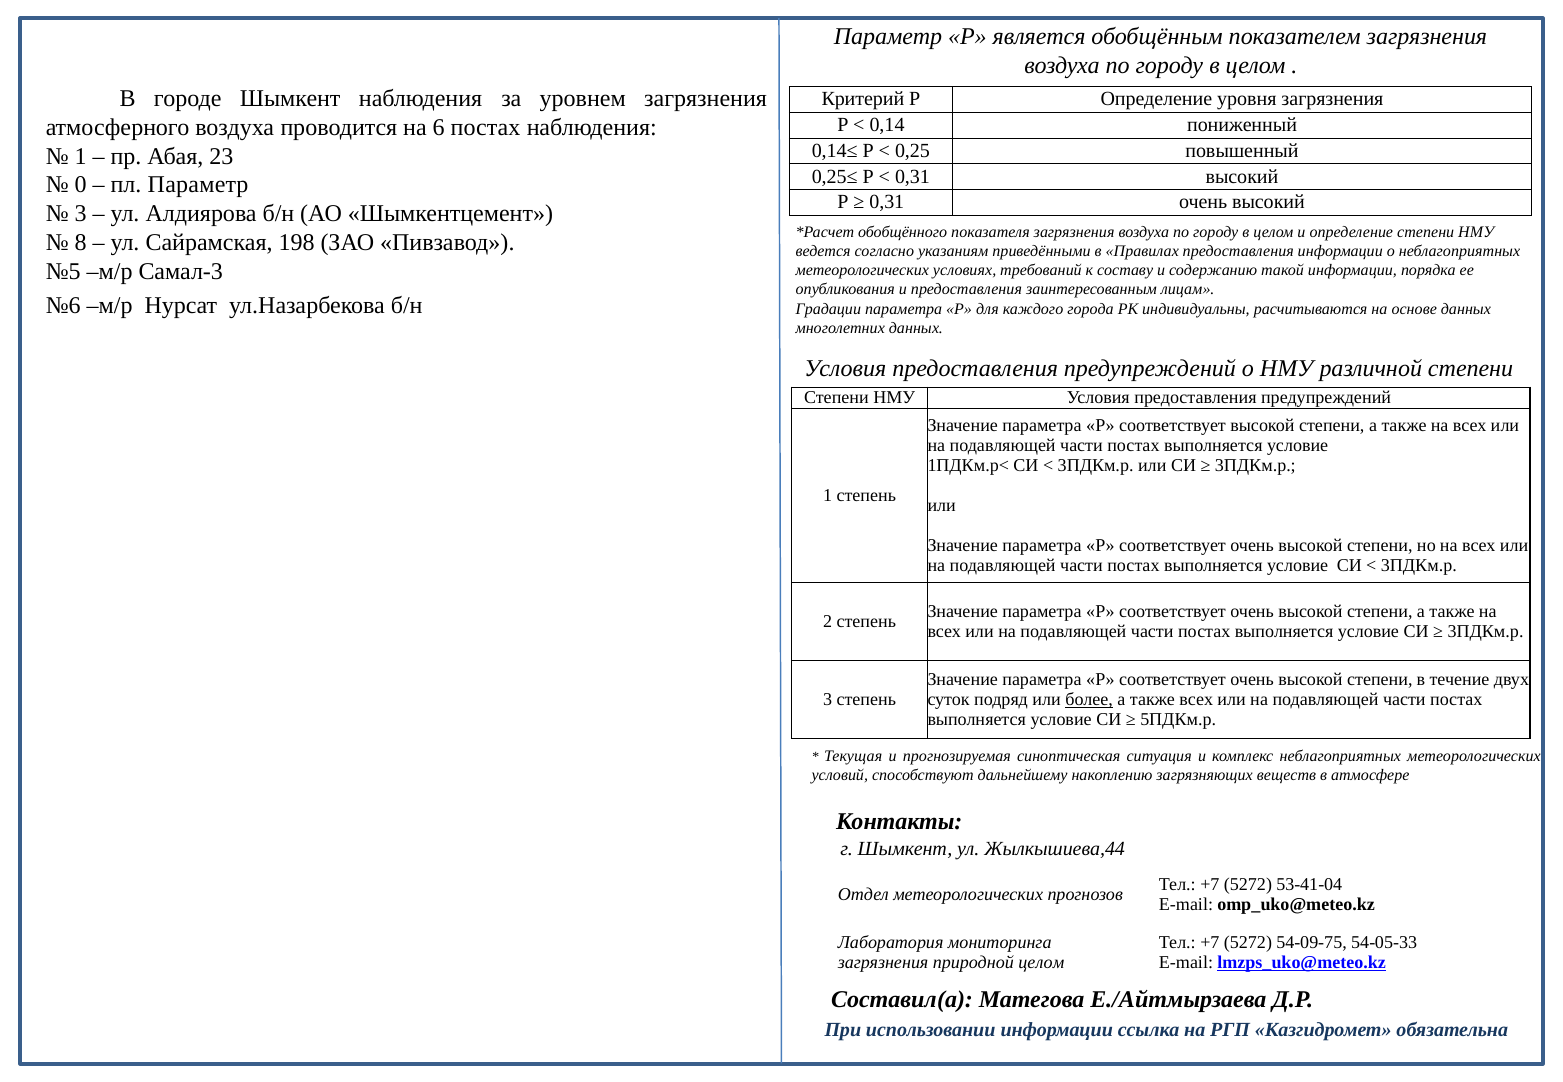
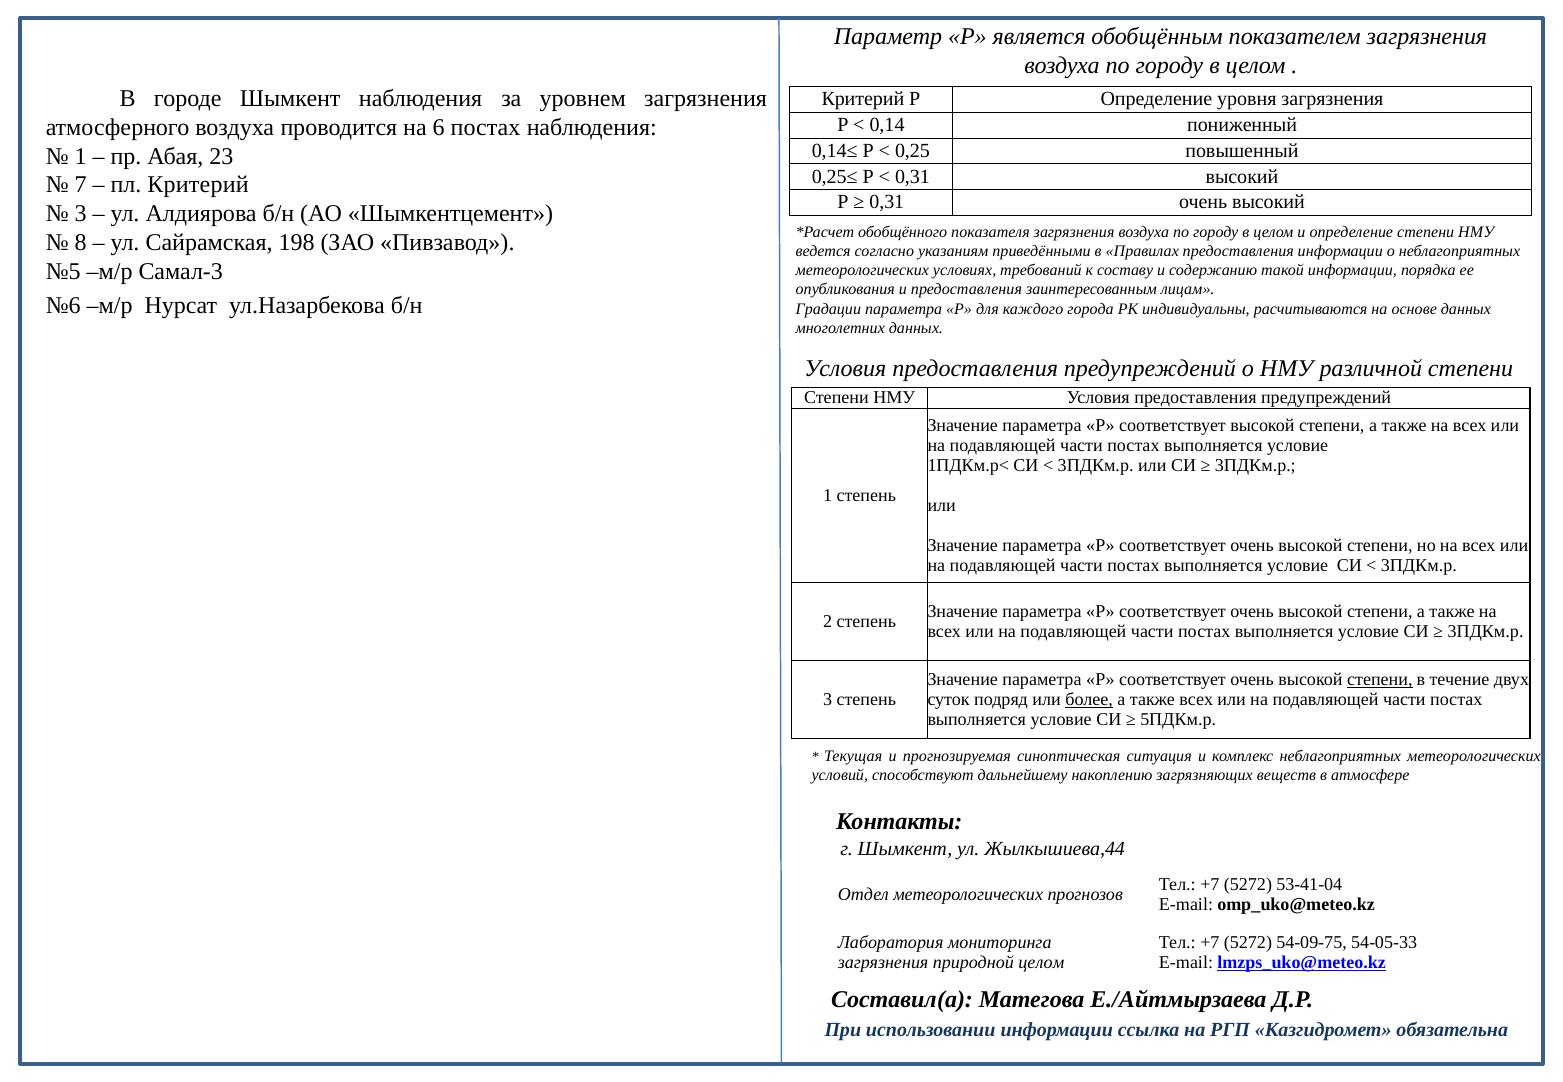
0: 0 -> 7
пл Параметр: Параметр -> Критерий
степени at (1380, 680) underline: none -> present
